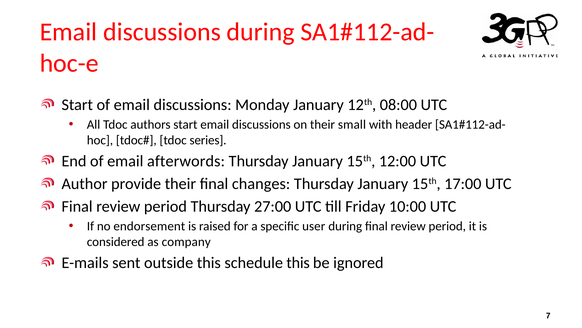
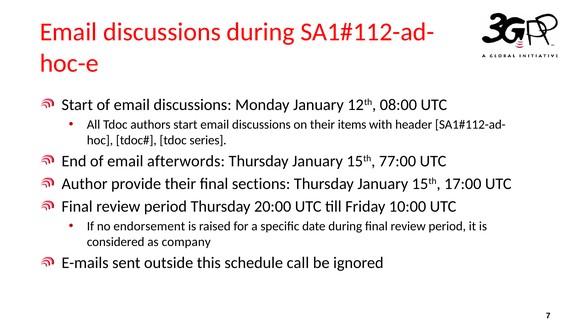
small: small -> items
12:00: 12:00 -> 77:00
changes: changes -> sections
27:00: 27:00 -> 20:00
user: user -> date
schedule this: this -> call
